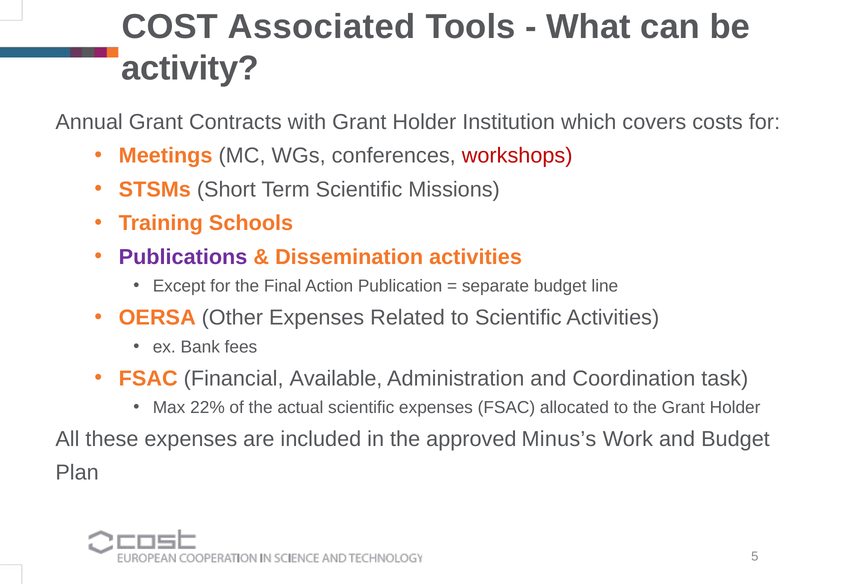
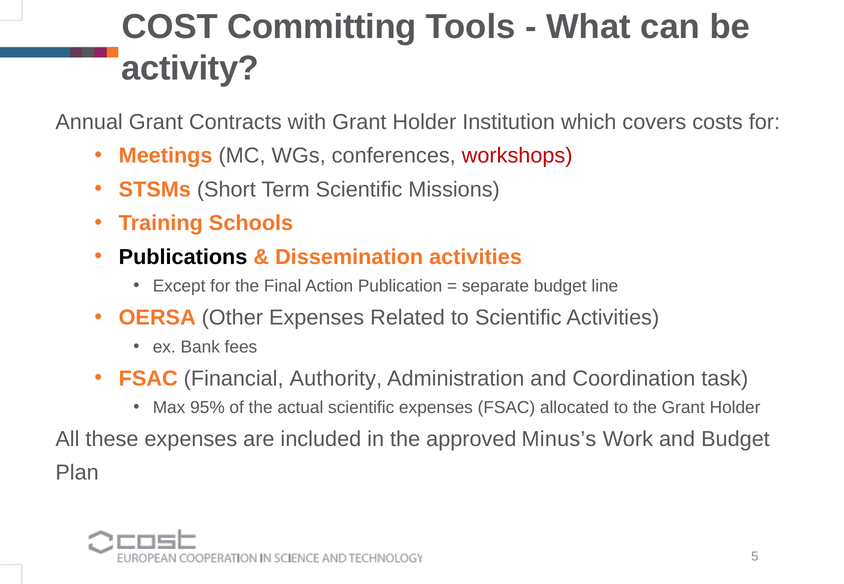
Associated: Associated -> Committing
Publications colour: purple -> black
Available: Available -> Authority
22%: 22% -> 95%
